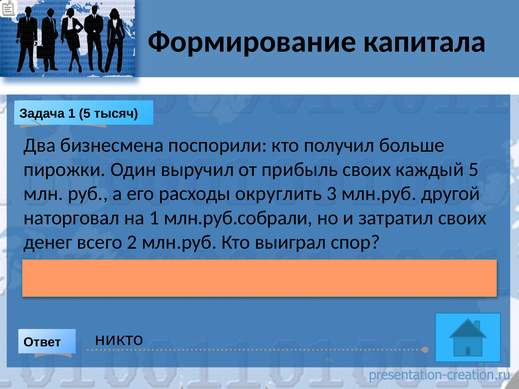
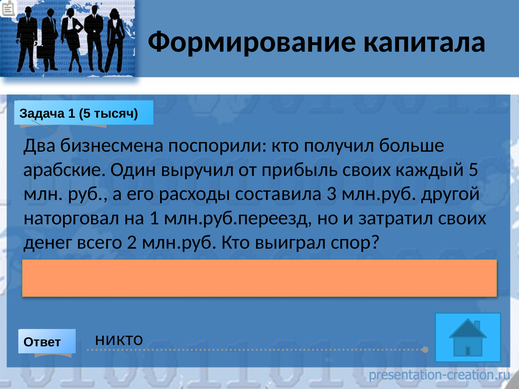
пирожки: пирожки -> арабские
округлить: округлить -> составила
млн.руб.собрали: млн.руб.собрали -> млн.руб.переезд
